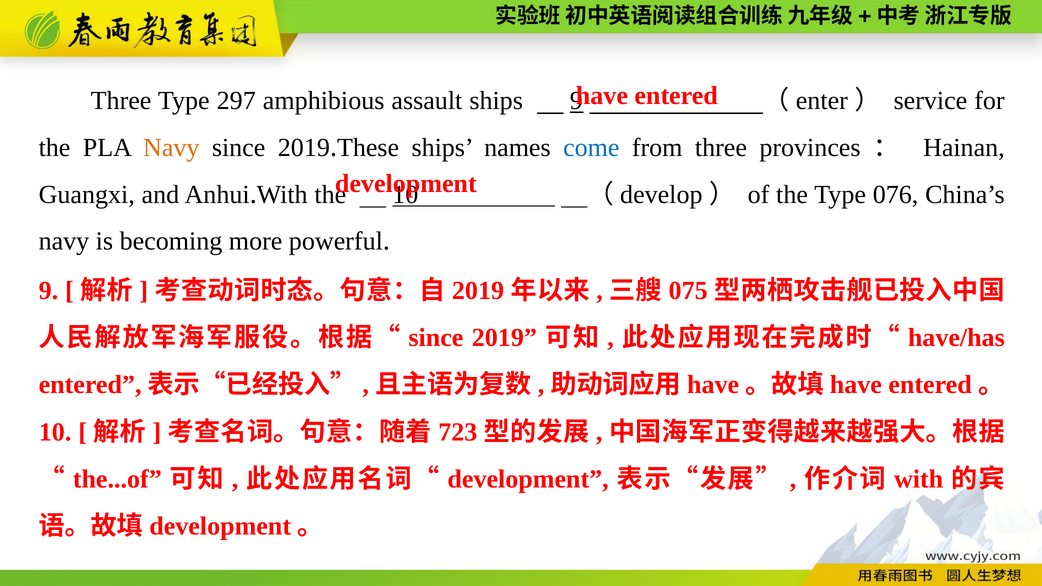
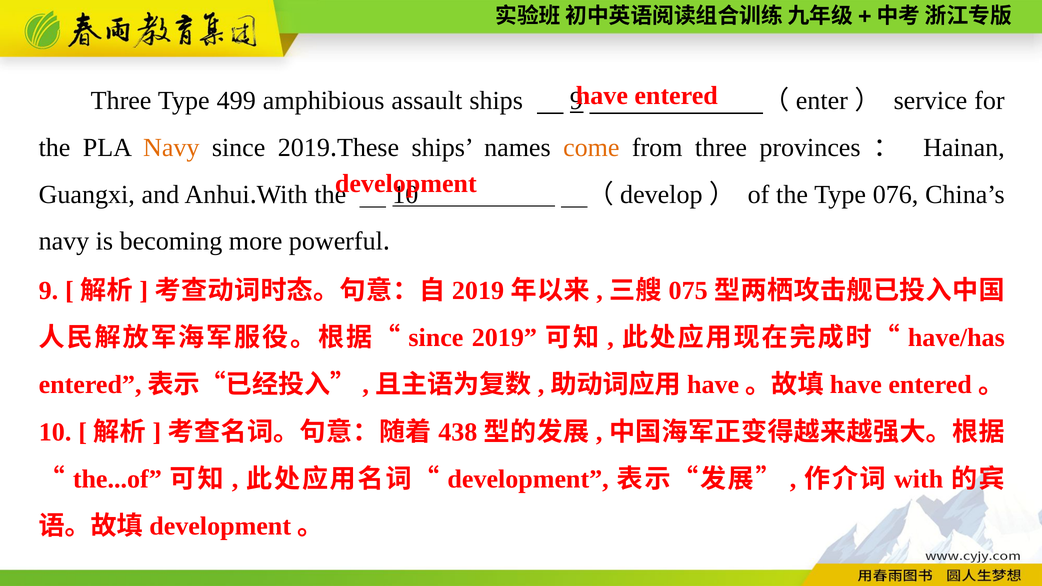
297: 297 -> 499
come colour: blue -> orange
723: 723 -> 438
